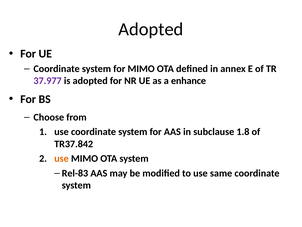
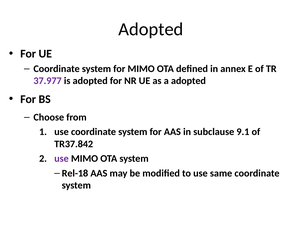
a enhance: enhance -> adopted
1.8: 1.8 -> 9.1
use at (61, 158) colour: orange -> purple
Rel-83: Rel-83 -> Rel-18
